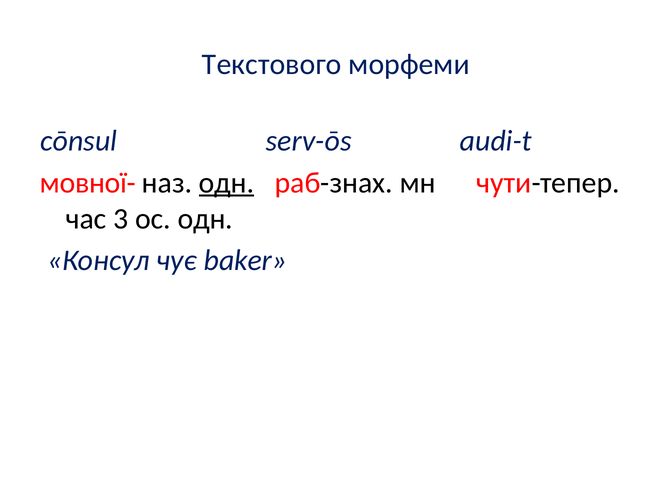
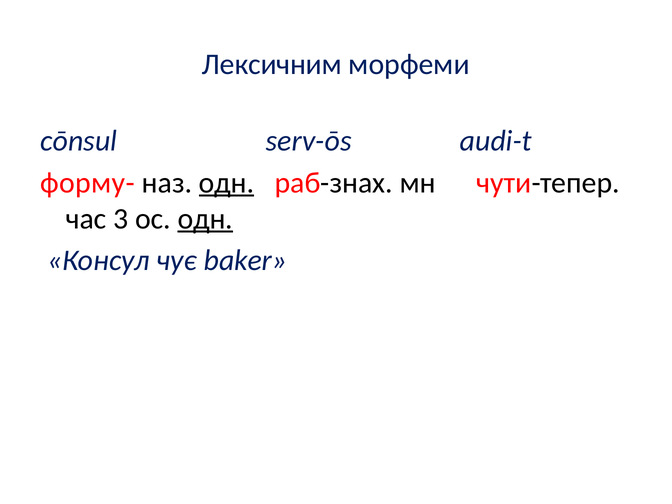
Текстового: Текстового -> Лексичним
мовної-: мовної- -> форму-
одн at (205, 219) underline: none -> present
